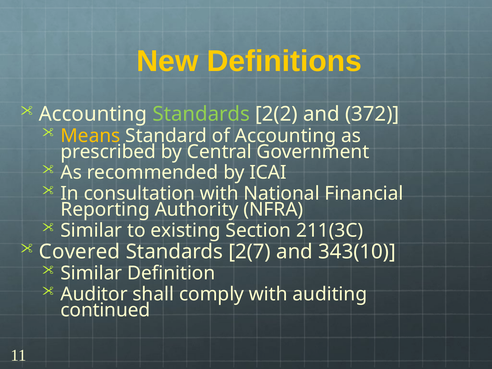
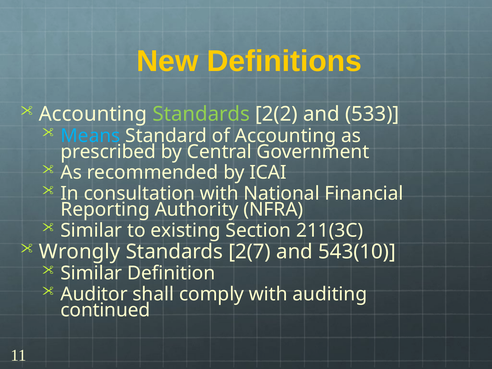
372: 372 -> 533
Means colour: yellow -> light blue
Covered: Covered -> Wrongly
343(10: 343(10 -> 543(10
